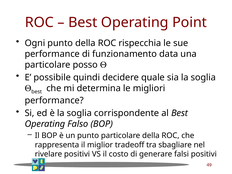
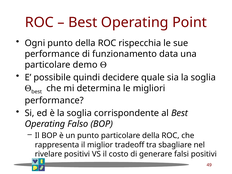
posso: posso -> demo
